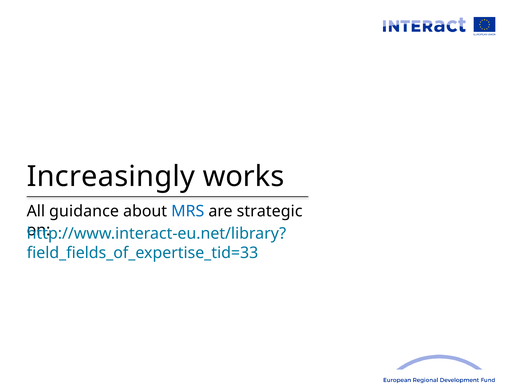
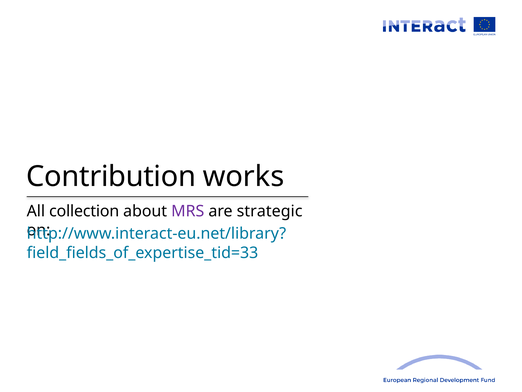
Increasingly: Increasingly -> Contribution
guidance: guidance -> collection
MRS colour: blue -> purple
